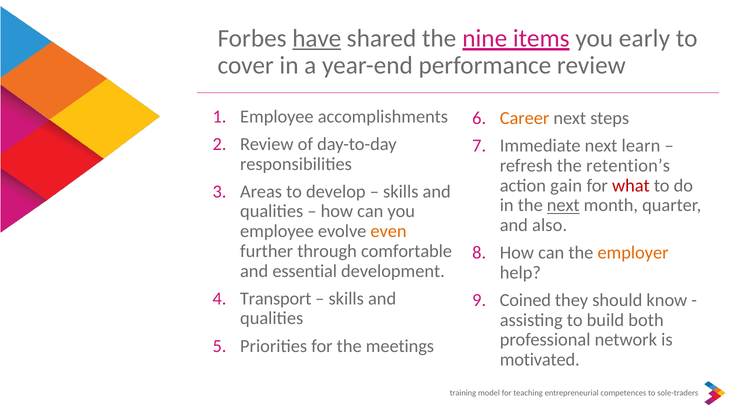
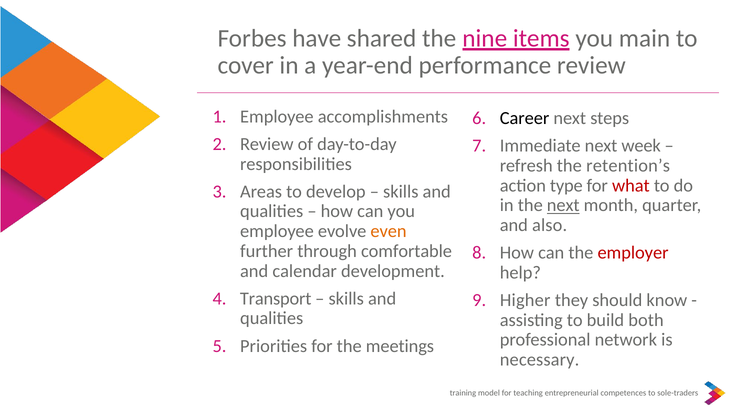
have underline: present -> none
early: early -> main
Career colour: orange -> black
learn: learn -> week
gain: gain -> type
employer colour: orange -> red
essential: essential -> calendar
Coined: Coined -> Higher
motivated: motivated -> necessary
